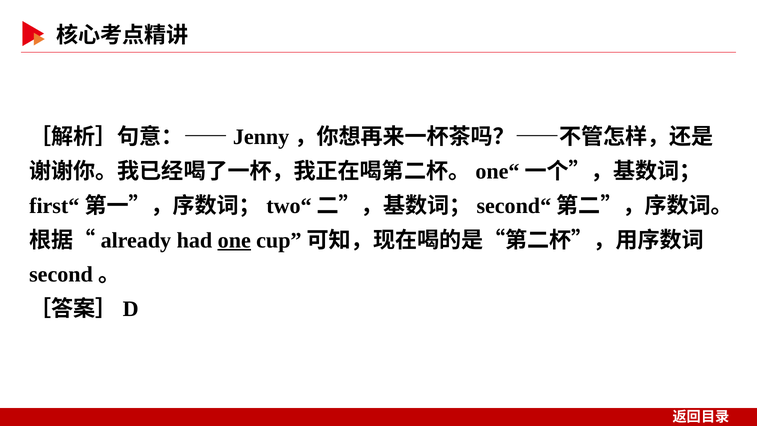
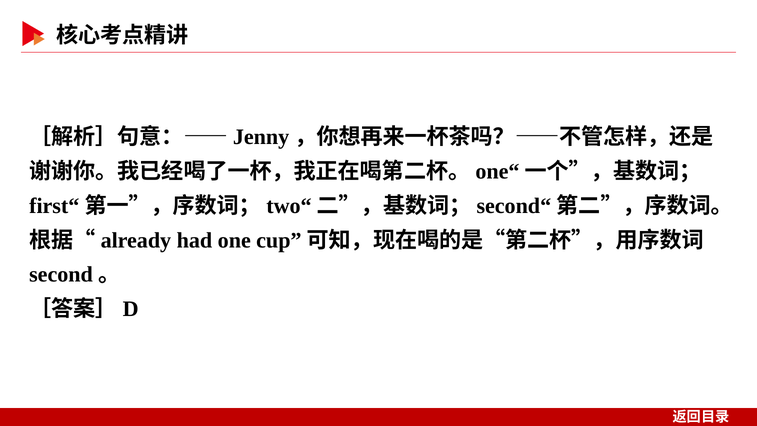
one underline: present -> none
